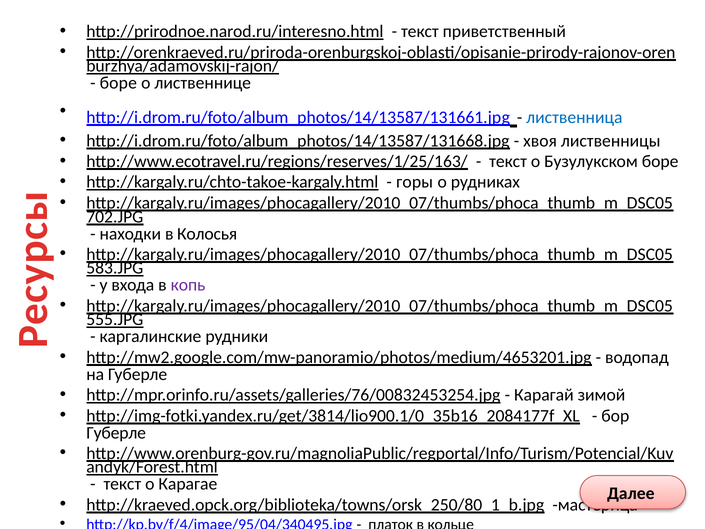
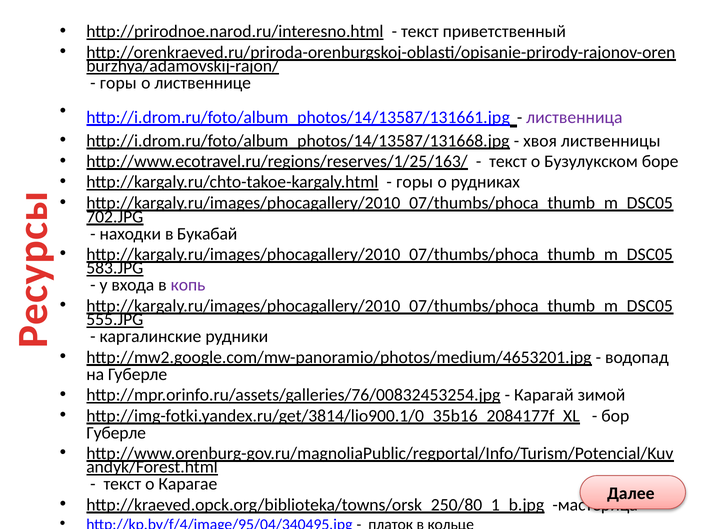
боре at (118, 83): боре -> горы
лиственница colour: blue -> purple
Колосья: Колосья -> Букабай
